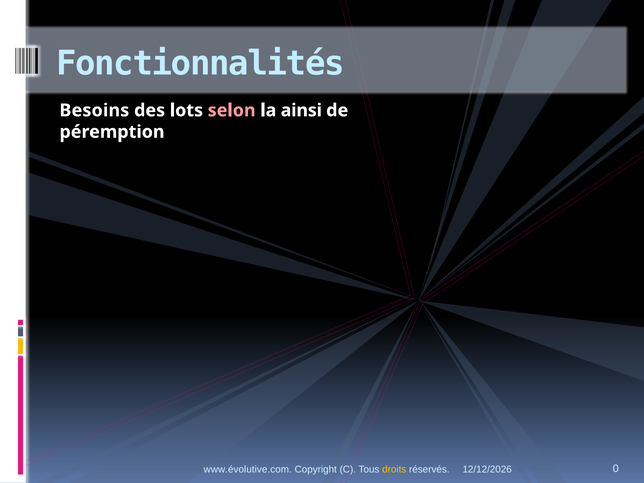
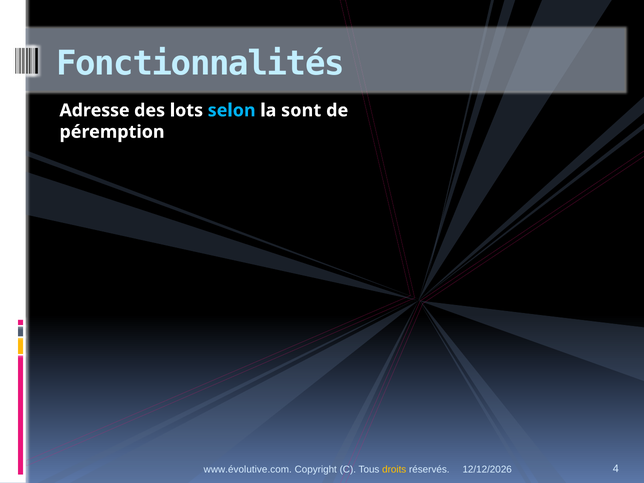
Besoins: Besoins -> Adresse
selon colour: pink -> light blue
ainsi: ainsi -> sont
0: 0 -> 4
